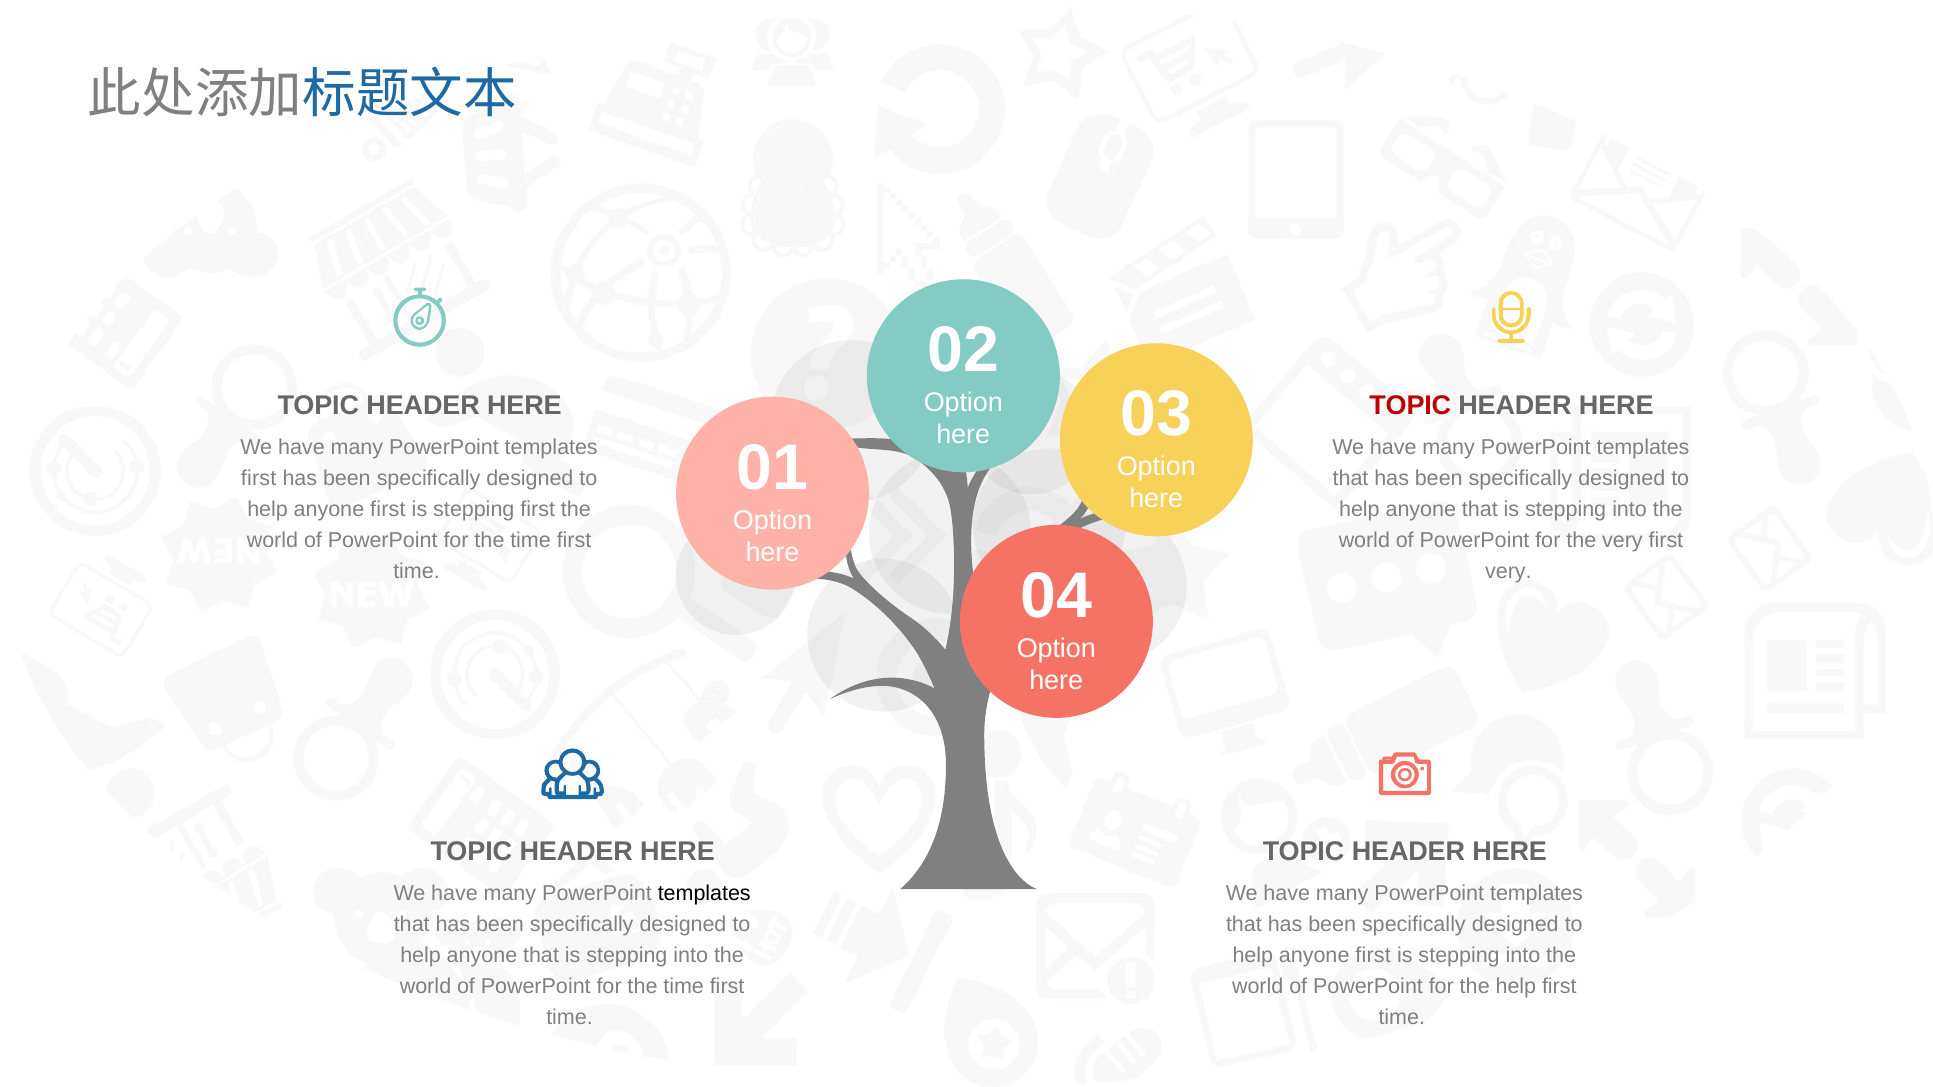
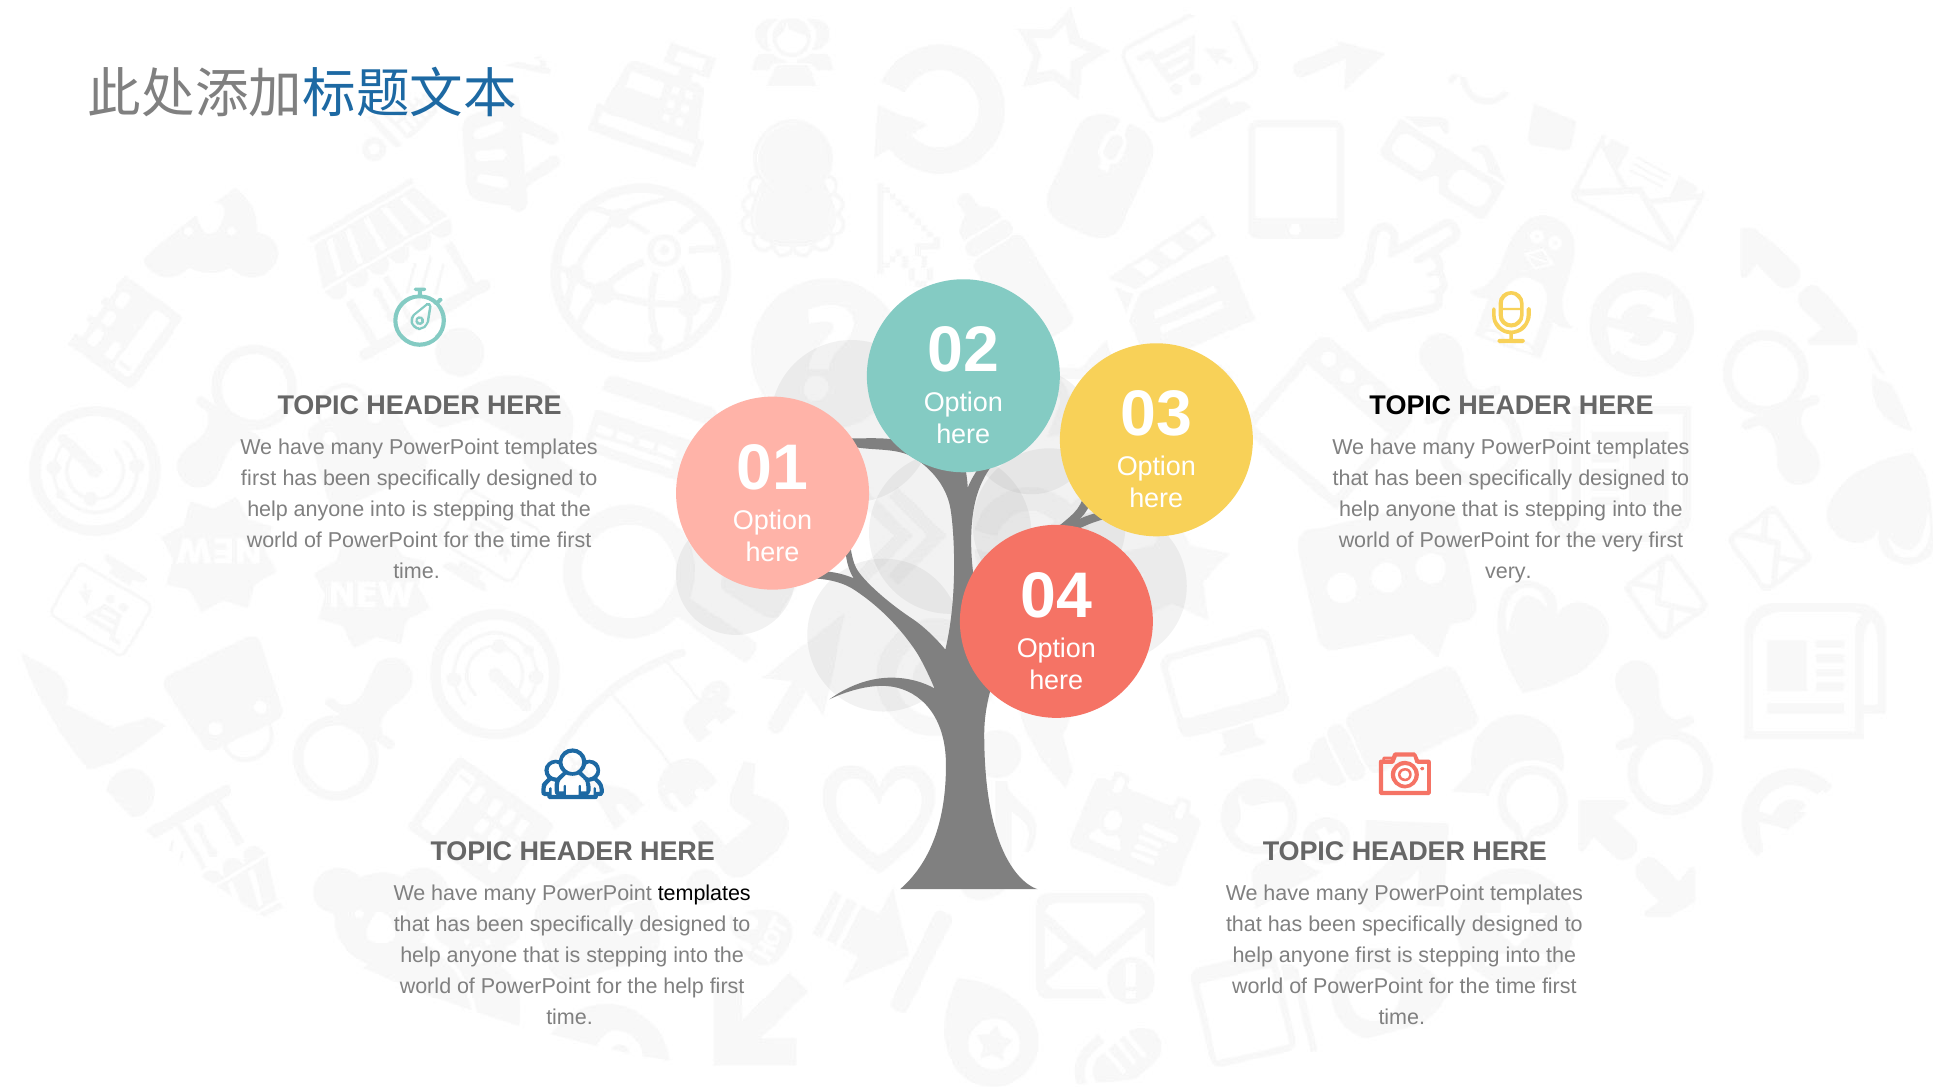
TOPIC at (1410, 406) colour: red -> black
first at (388, 510): first -> into
stepping first: first -> that
time at (684, 987): time -> help
help at (1516, 987): help -> time
